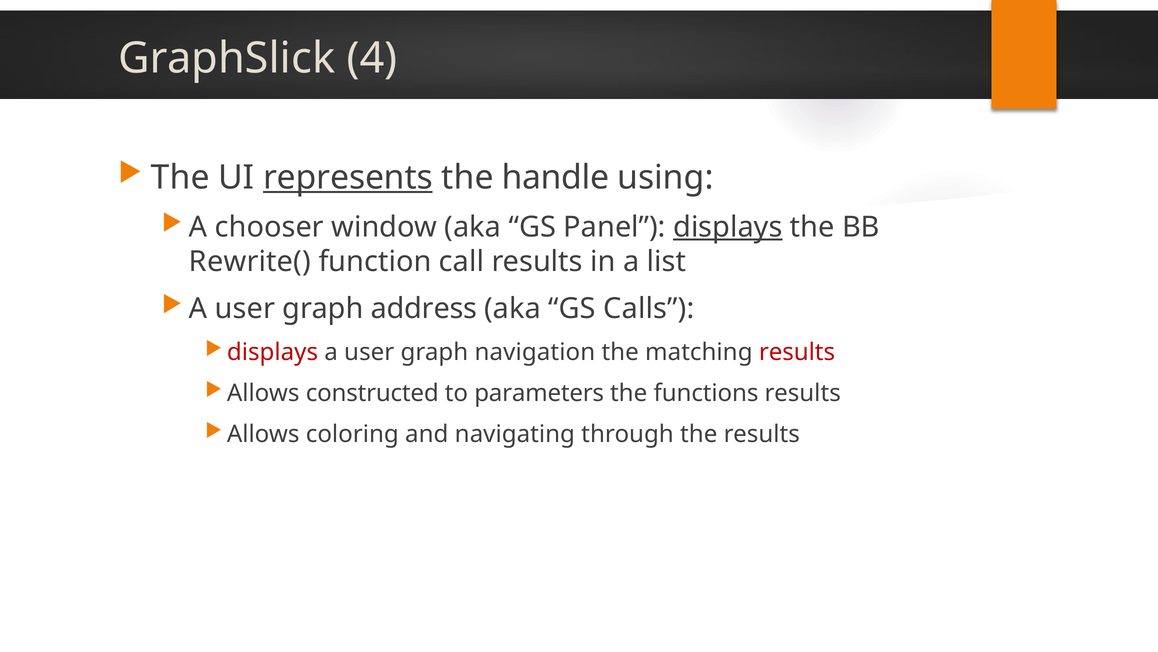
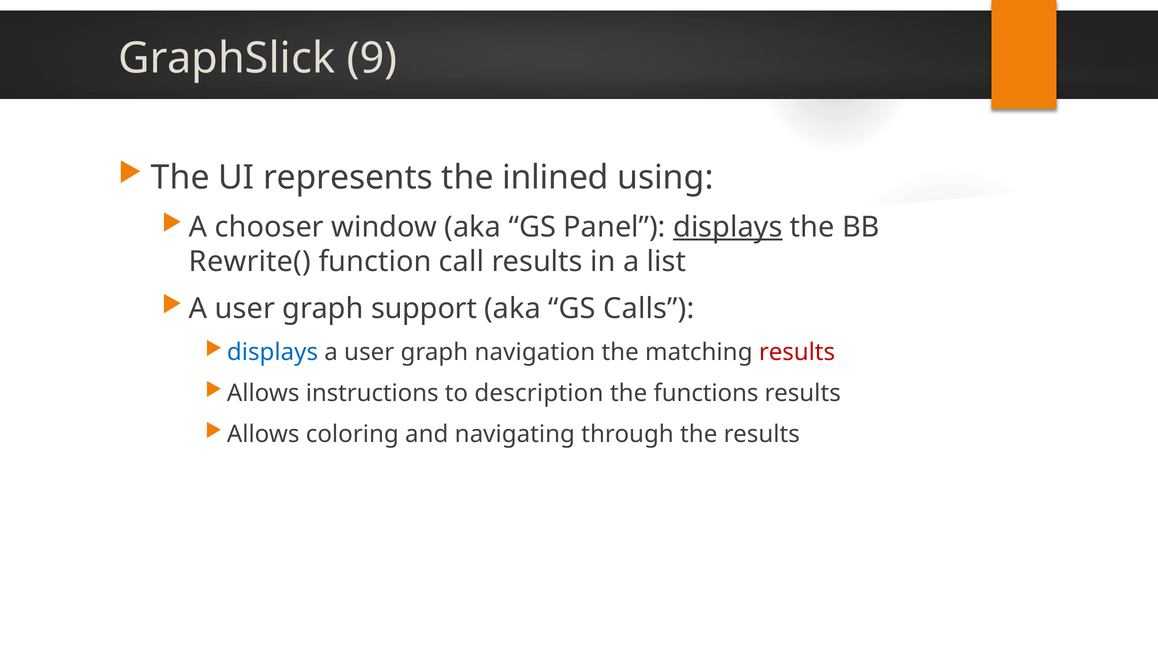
4: 4 -> 9
represents underline: present -> none
handle: handle -> inlined
address: address -> support
displays at (273, 352) colour: red -> blue
constructed: constructed -> instructions
parameters: parameters -> description
